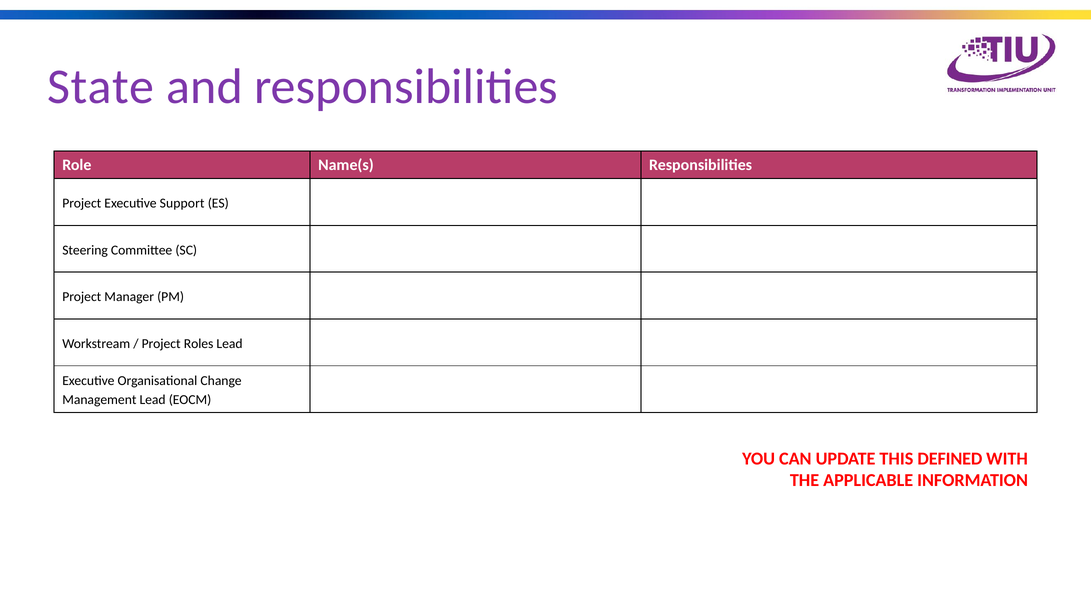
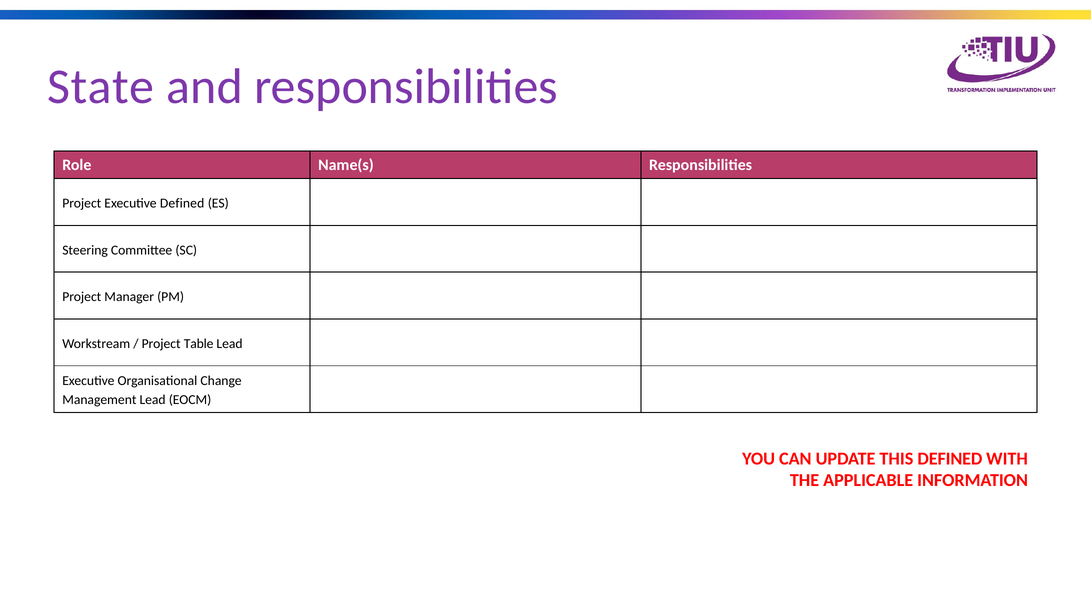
Executive Support: Support -> Defined
Roles: Roles -> Table
